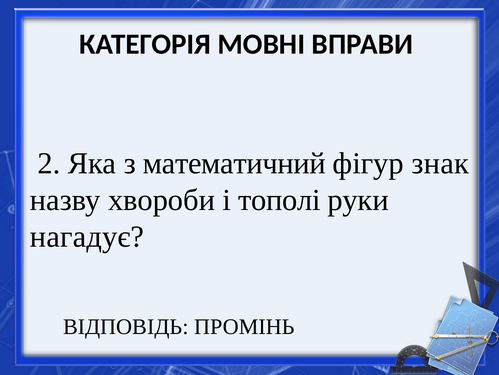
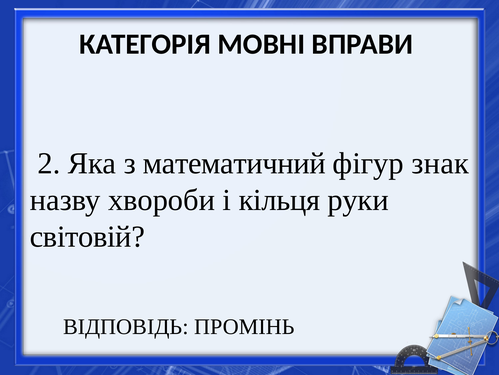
тополі: тополі -> кільця
нагадує: нагадує -> світовій
